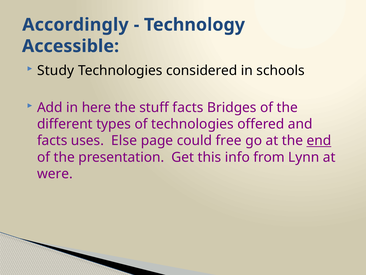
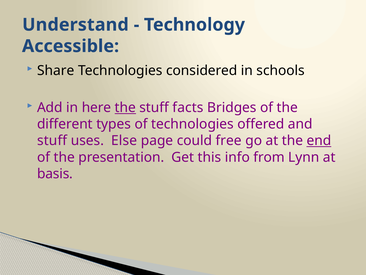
Accordingly: Accordingly -> Understand
Study: Study -> Share
the at (125, 107) underline: none -> present
facts at (52, 140): facts -> stuff
were: were -> basis
